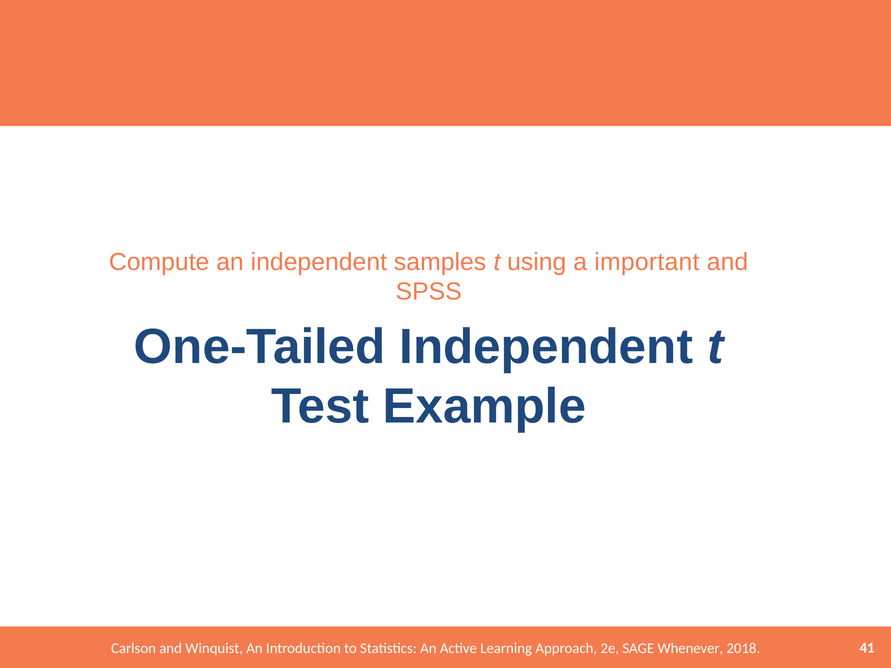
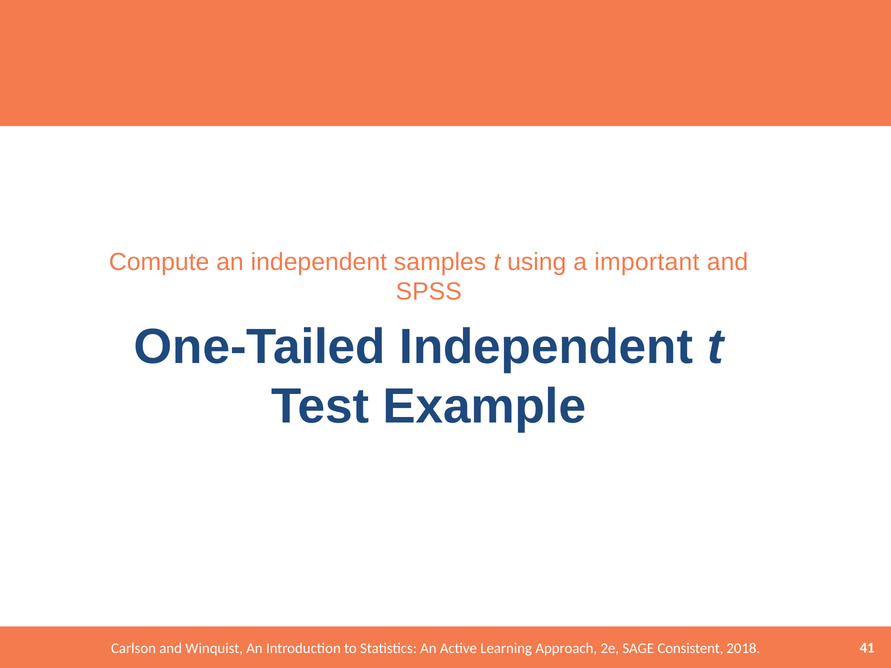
Whenever: Whenever -> Consistent
